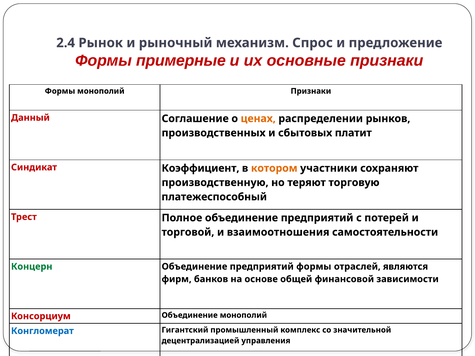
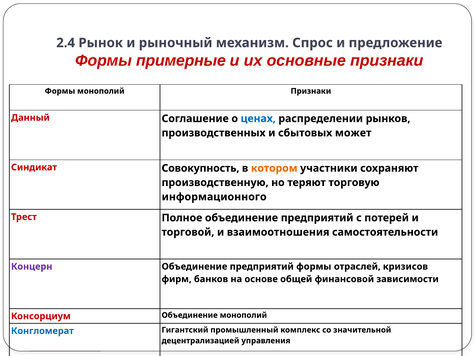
ценах colour: orange -> blue
платит: платит -> может
Коэффициент: Коэффициент -> Совокупность
платежеспособный: платежеспособный -> информационного
Концерн colour: green -> purple
являются: являются -> кризисов
